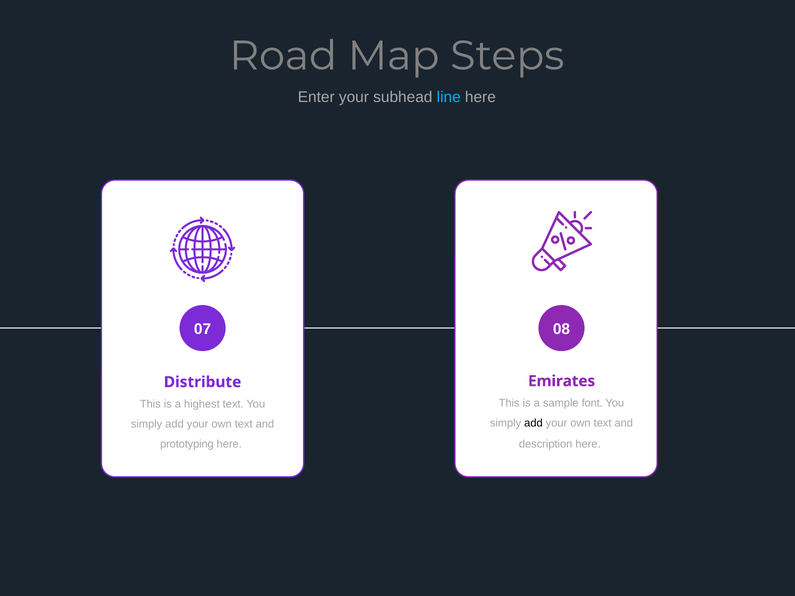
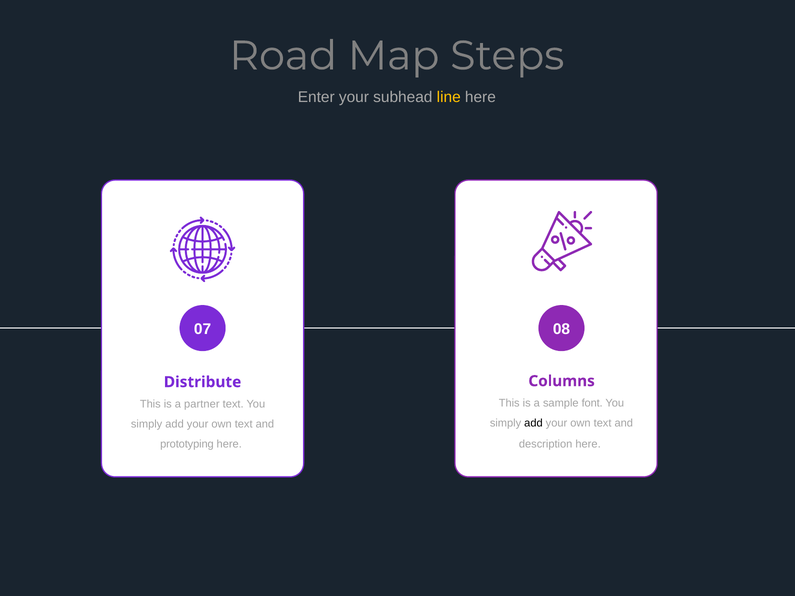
line colour: light blue -> yellow
Emirates: Emirates -> Columns
highest: highest -> partner
